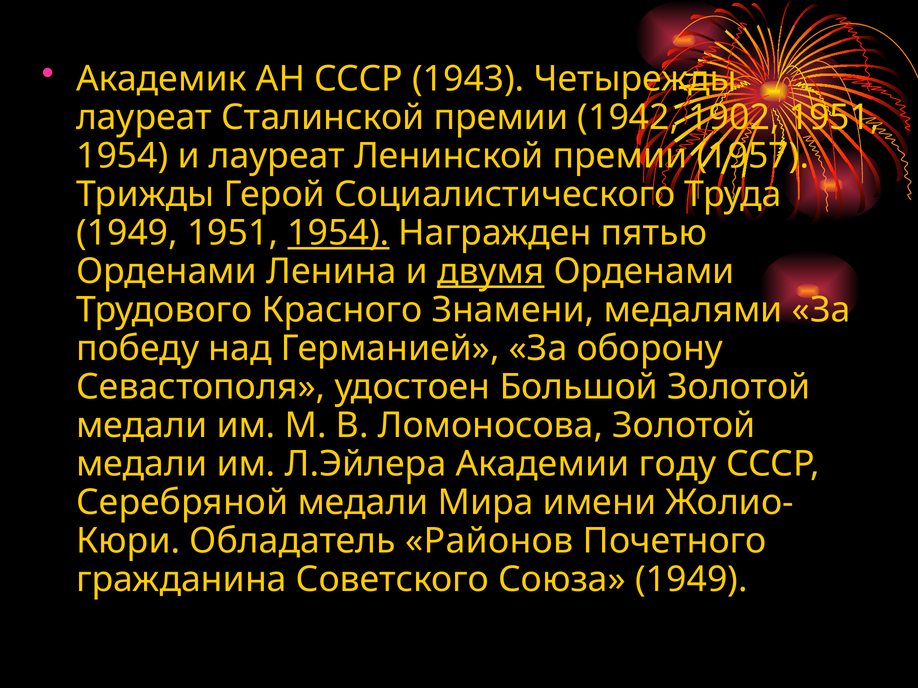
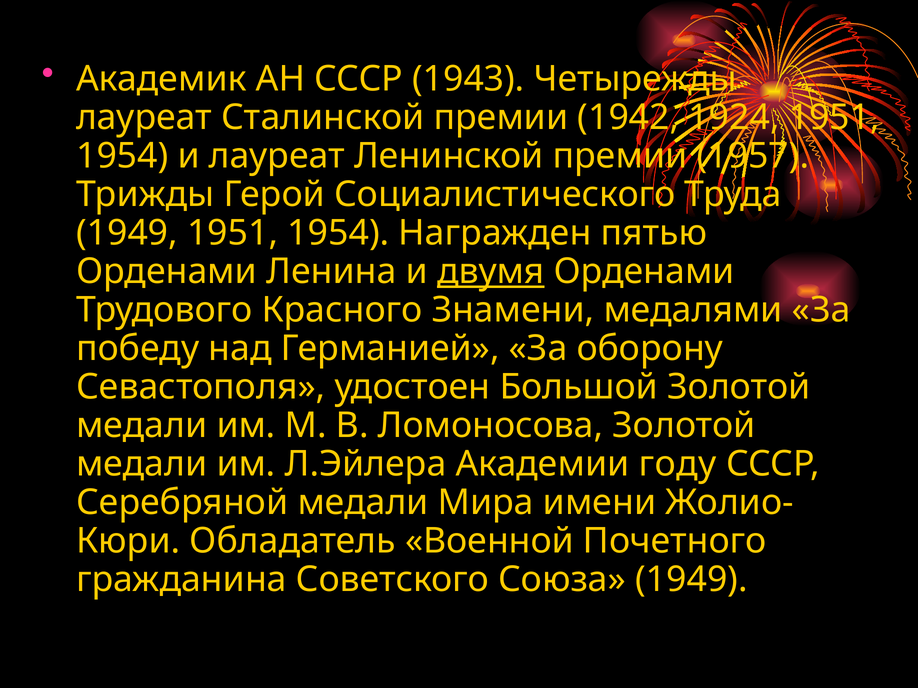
1902: 1902 -> 1924
1954 at (338, 233) underline: present -> none
Районов: Районов -> Военной
